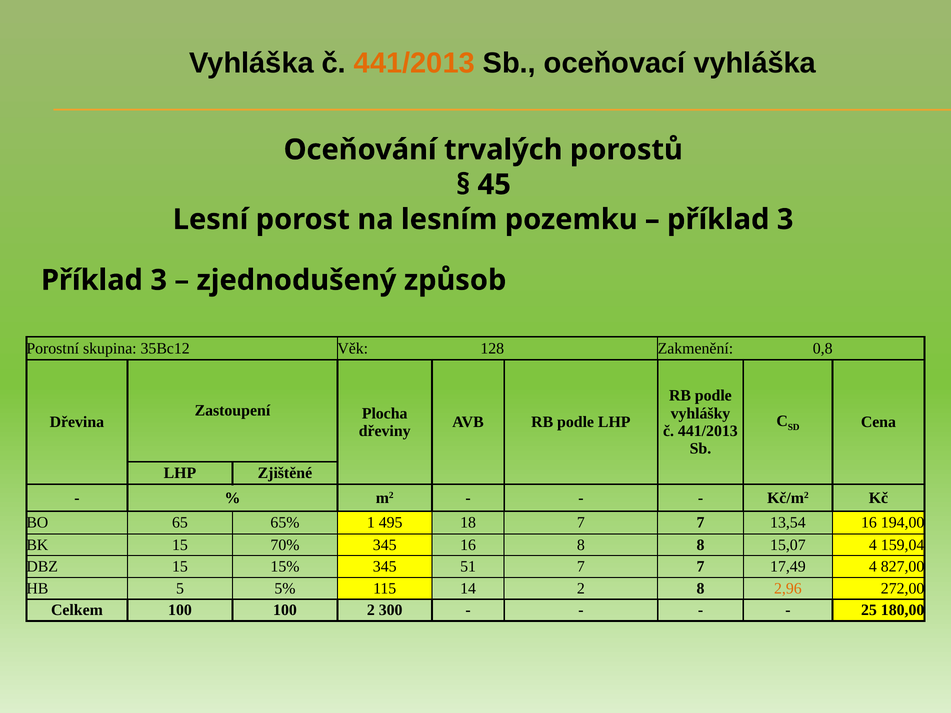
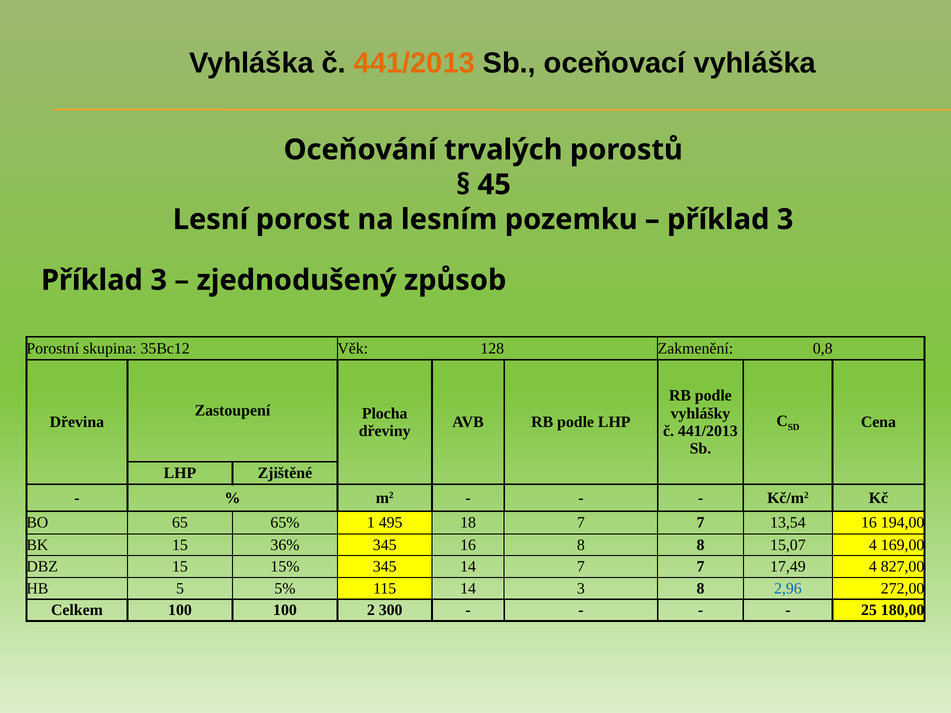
70%: 70% -> 36%
159,04: 159,04 -> 169,00
345 51: 51 -> 14
14 2: 2 -> 3
2,96 colour: orange -> blue
